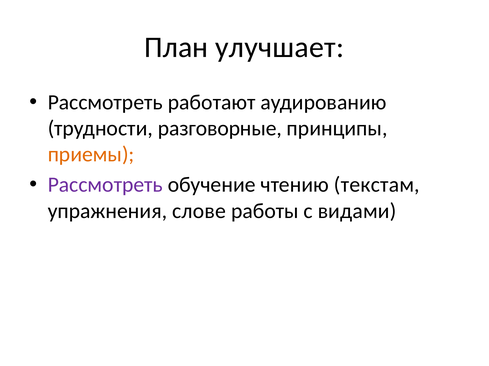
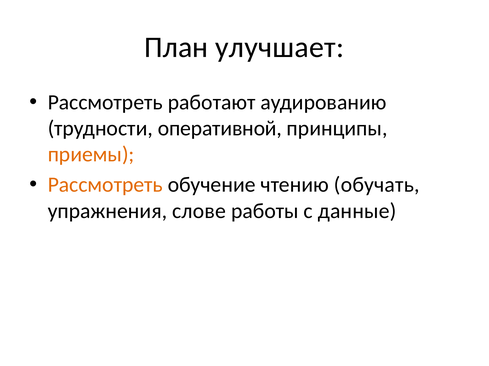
разговорные: разговорные -> оперативной
Рассмотреть at (105, 185) colour: purple -> orange
текстам: текстам -> обучать
видами: видами -> данные
